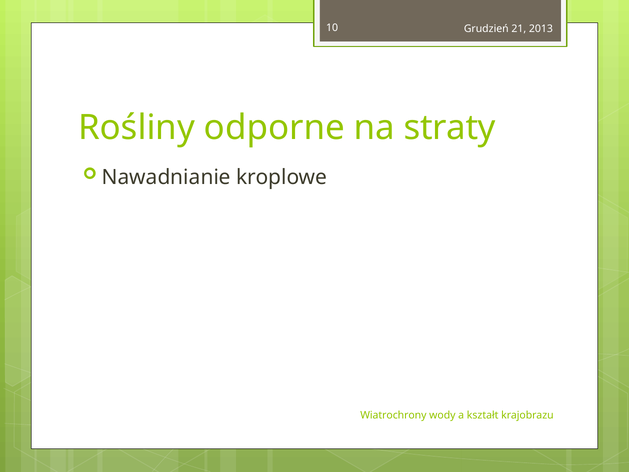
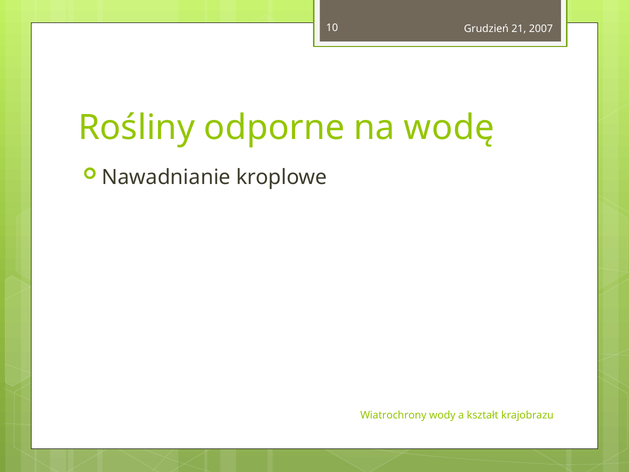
2013: 2013 -> 2007
straty: straty -> wodę
